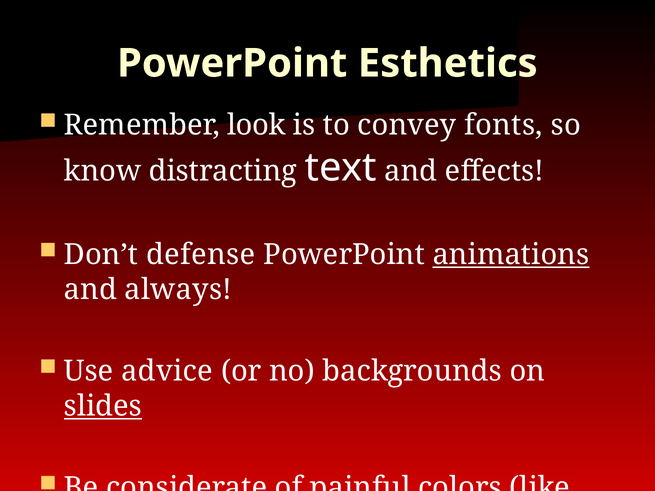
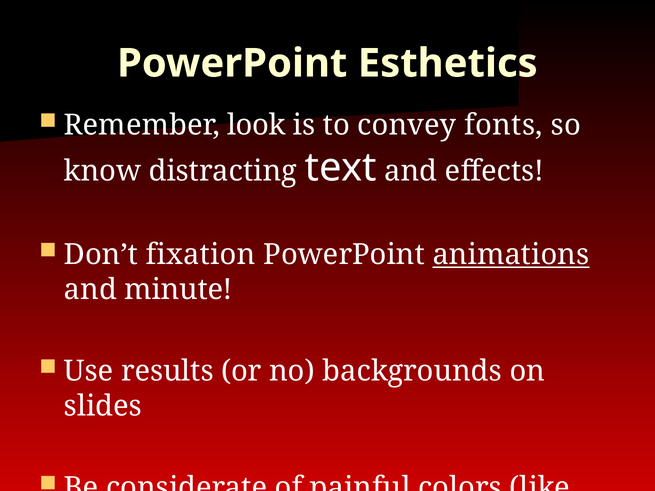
defense: defense -> fixation
always: always -> minute
advice: advice -> results
slides underline: present -> none
